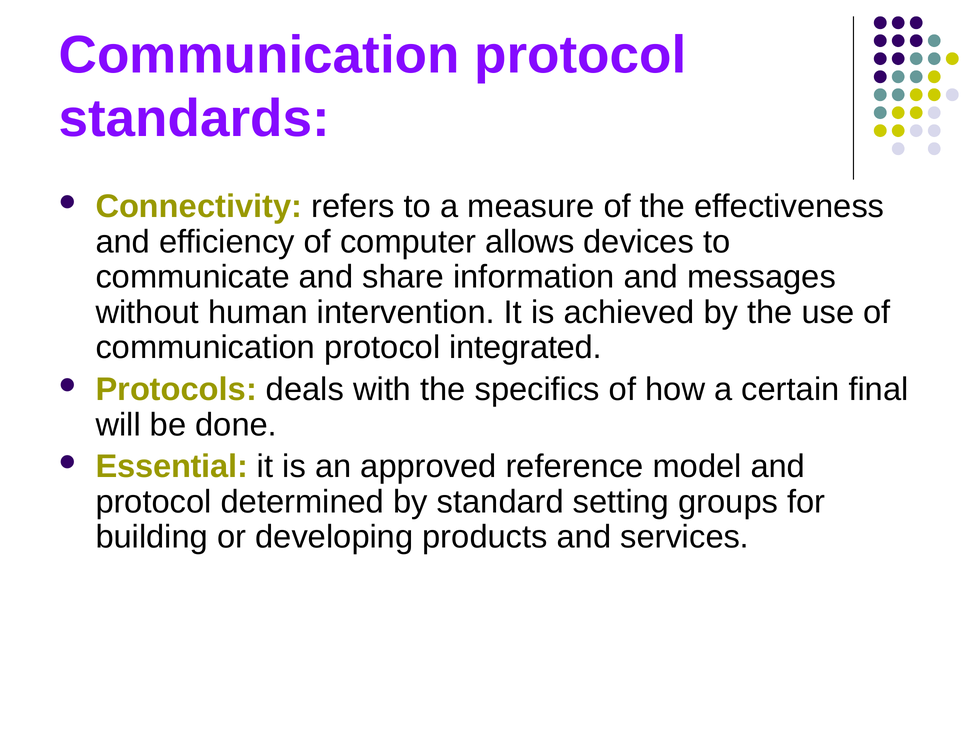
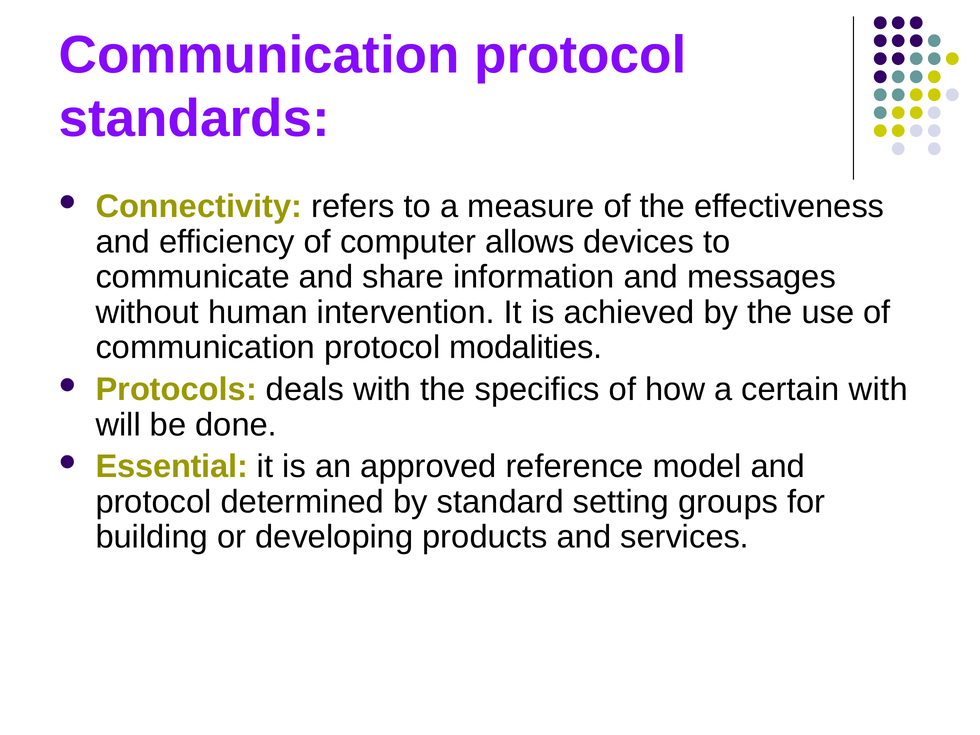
integrated: integrated -> modalities
certain final: final -> with
